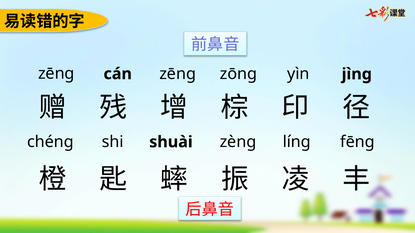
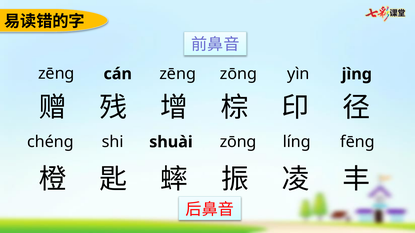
zèng at (238, 142): zèng -> zōng
